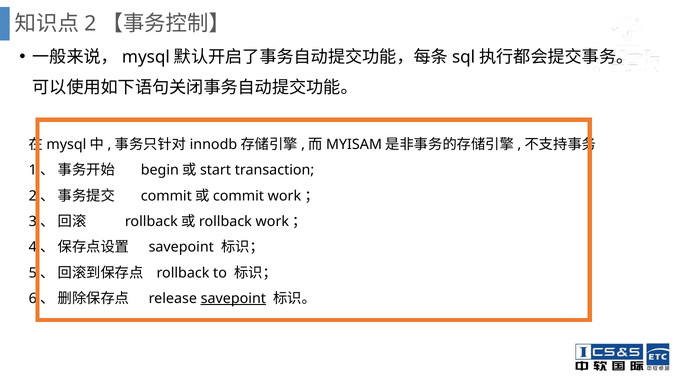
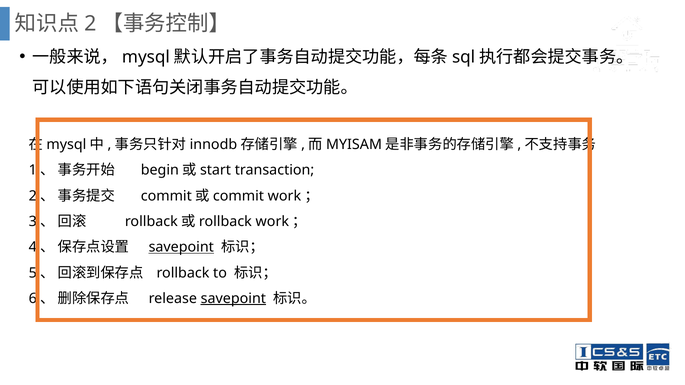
savepoint at (181, 247) underline: none -> present
